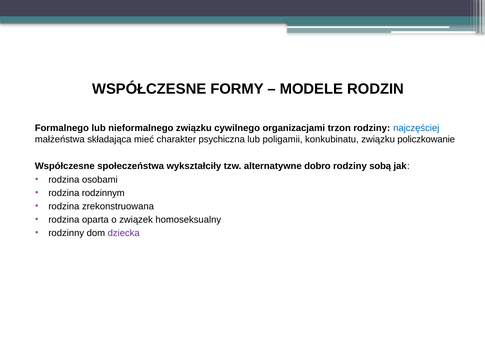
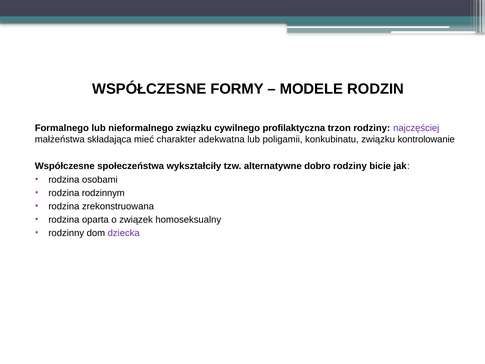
organizacjami: organizacjami -> profilaktyczna
najczęściej colour: blue -> purple
psychiczna: psychiczna -> adekwatna
policzkowanie: policzkowanie -> kontrolowanie
sobą: sobą -> bicie
